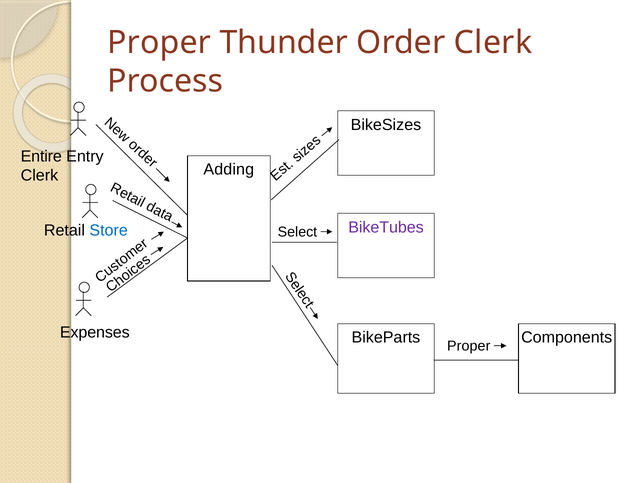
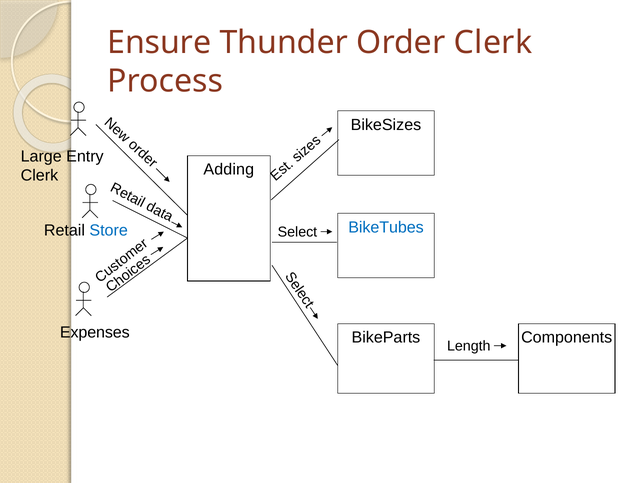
Proper at (159, 42): Proper -> Ensure
Entire: Entire -> Large
BikeTubes colour: purple -> blue
Proper at (469, 345): Proper -> Length
